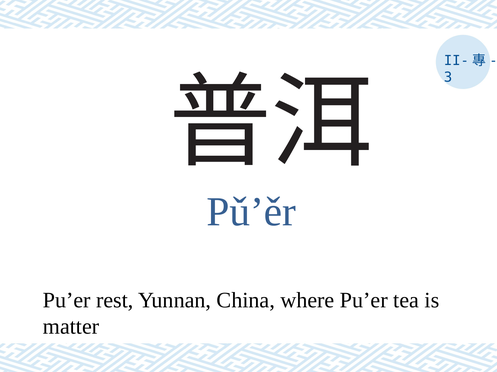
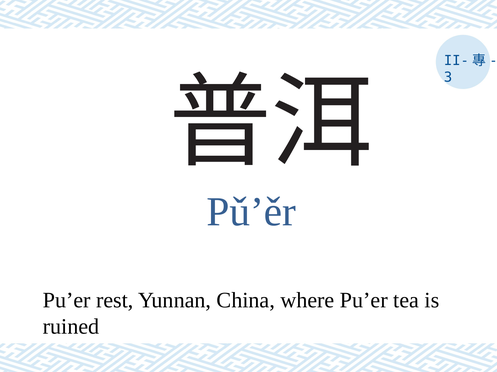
matter: matter -> ruined
